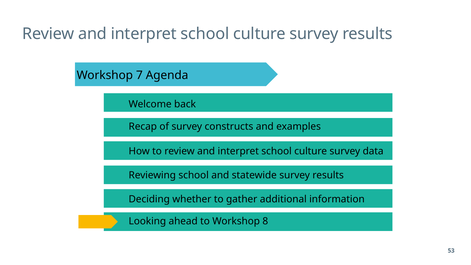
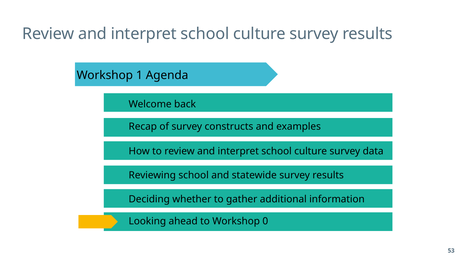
7: 7 -> 1
8: 8 -> 0
